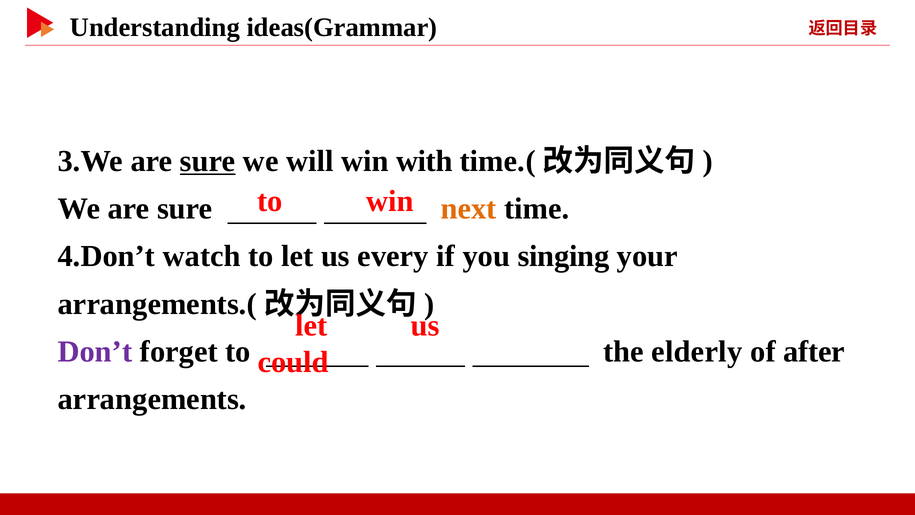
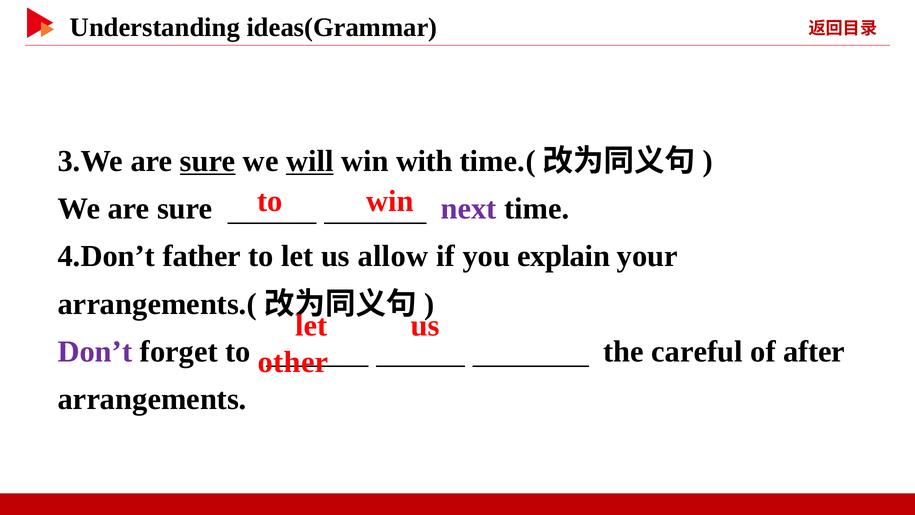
will underline: none -> present
next colour: orange -> purple
watch: watch -> father
every: every -> allow
singing: singing -> explain
elderly: elderly -> careful
could: could -> other
